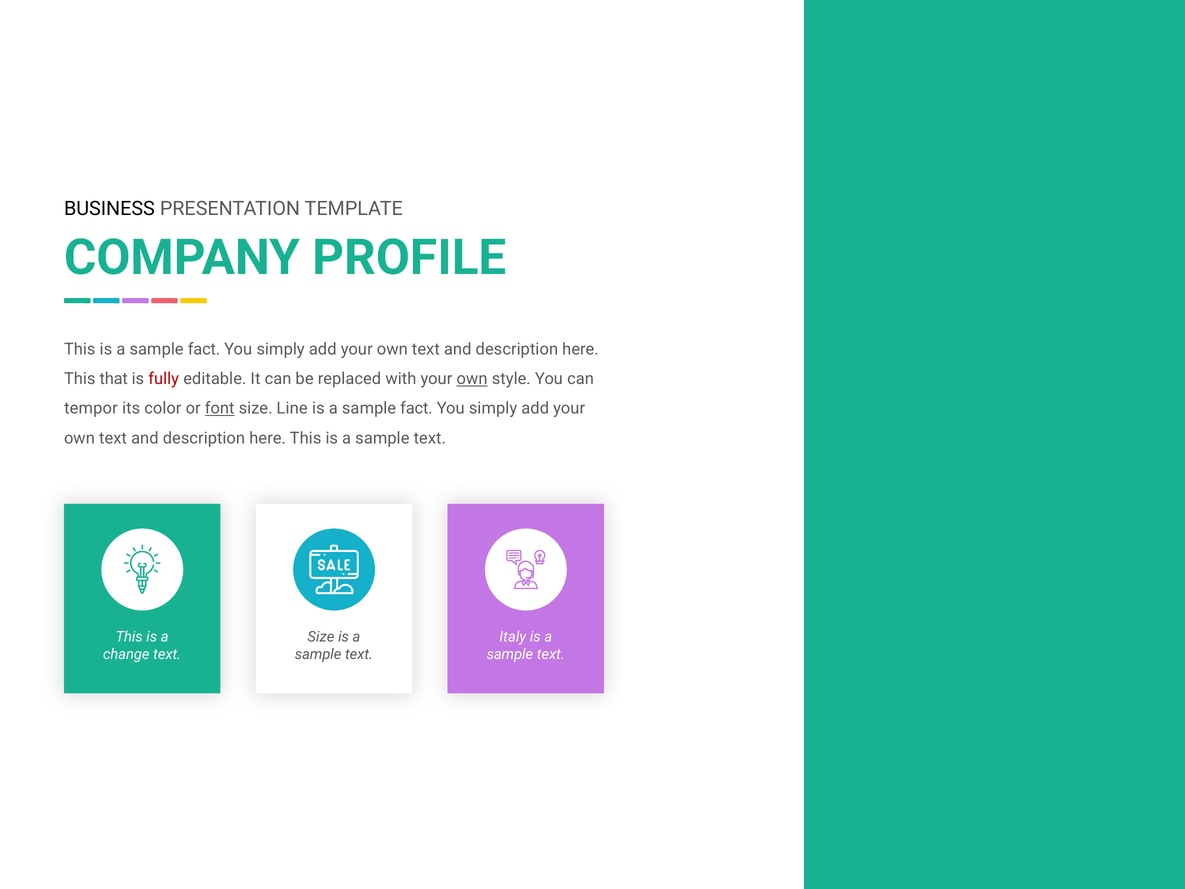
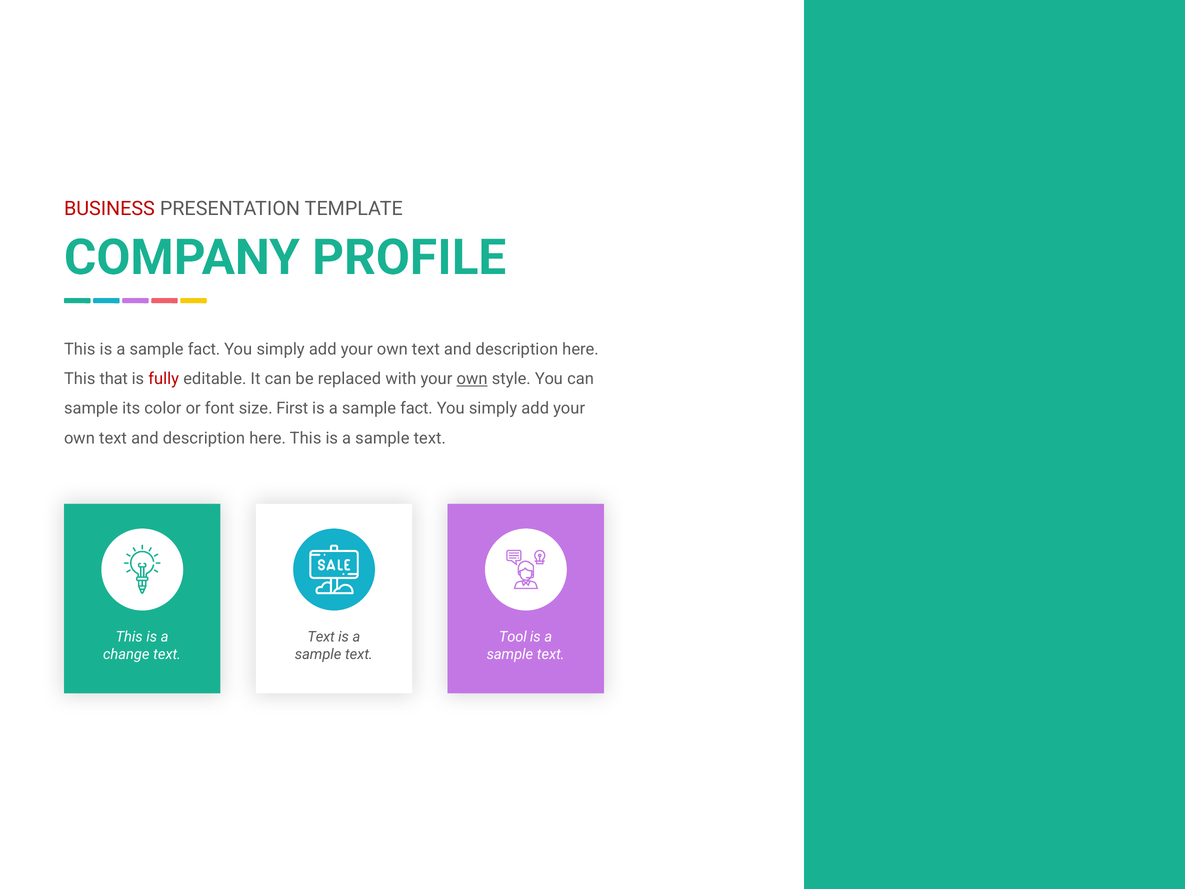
BUSINESS colour: black -> red
tempor at (91, 408): tempor -> sample
font underline: present -> none
Line: Line -> First
Size at (321, 637): Size -> Text
Italy: Italy -> Tool
